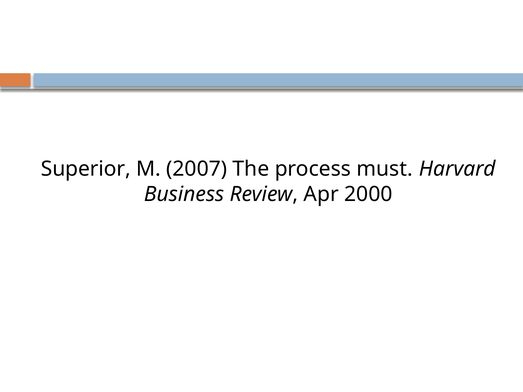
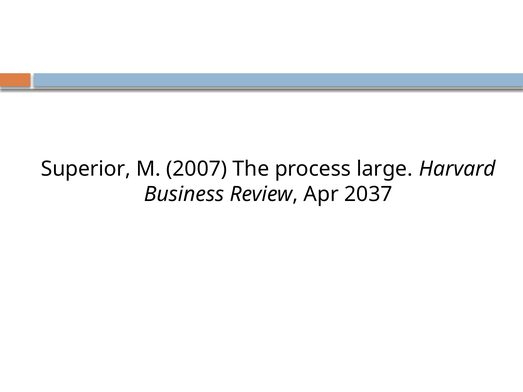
must: must -> large
2000: 2000 -> 2037
